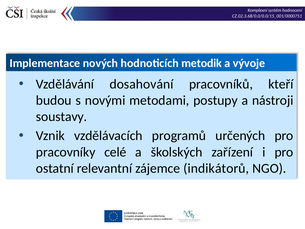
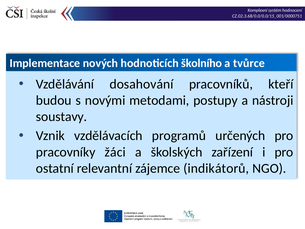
metodik: metodik -> školního
vývoje: vývoje -> tvůrce
celé: celé -> žáci
